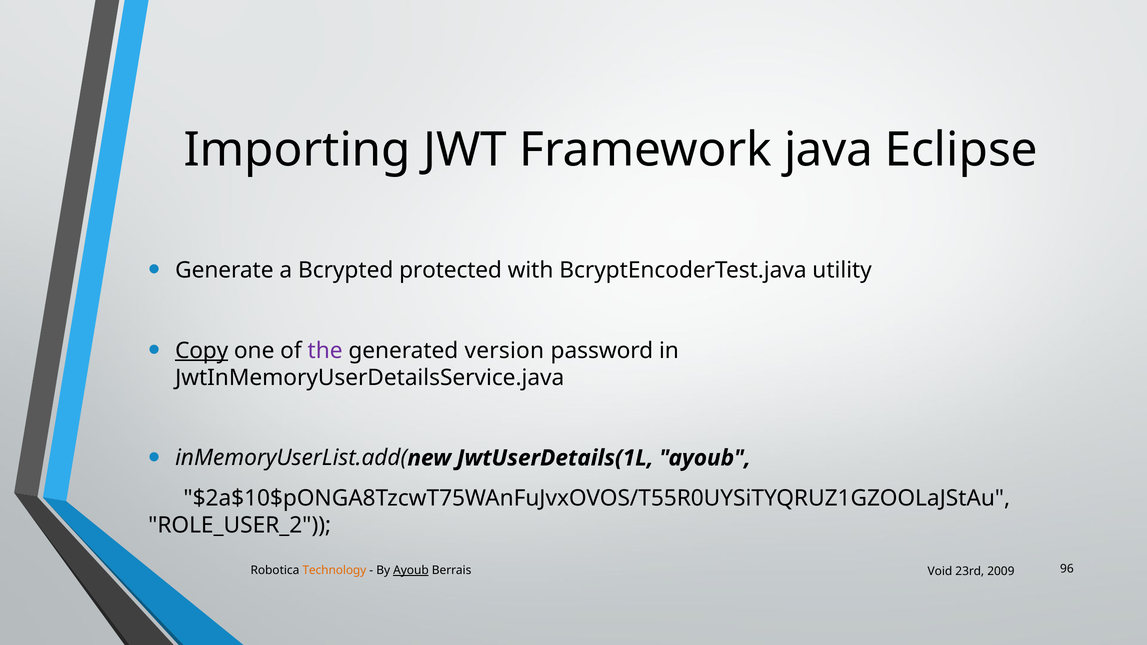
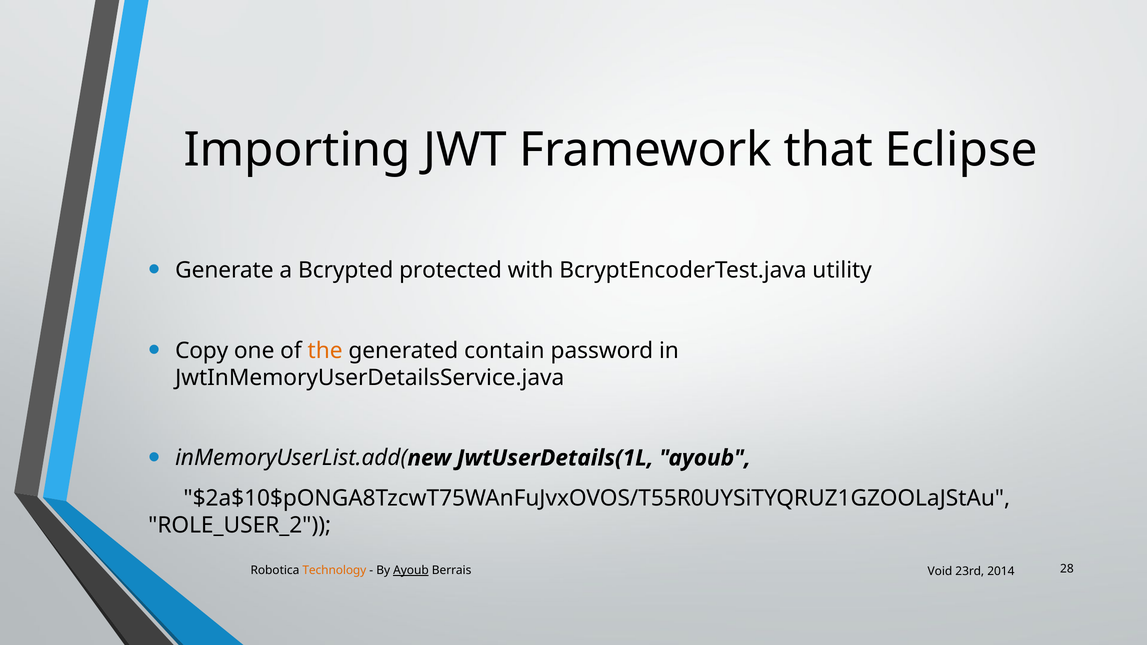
java: java -> that
Copy underline: present -> none
the colour: purple -> orange
version: version -> contain
96: 96 -> 28
2009: 2009 -> 2014
